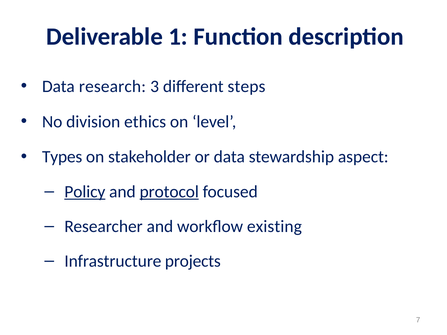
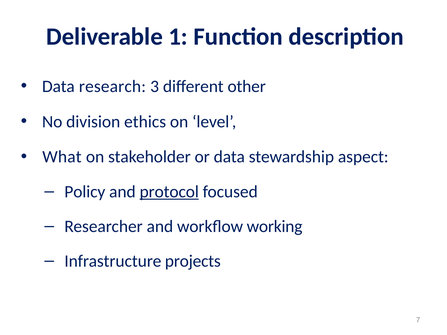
steps: steps -> other
Types: Types -> What
Policy underline: present -> none
existing: existing -> working
